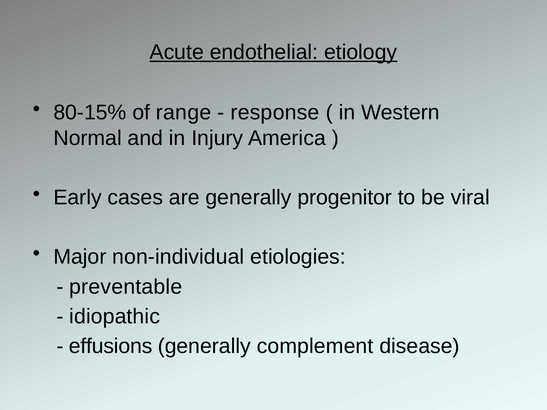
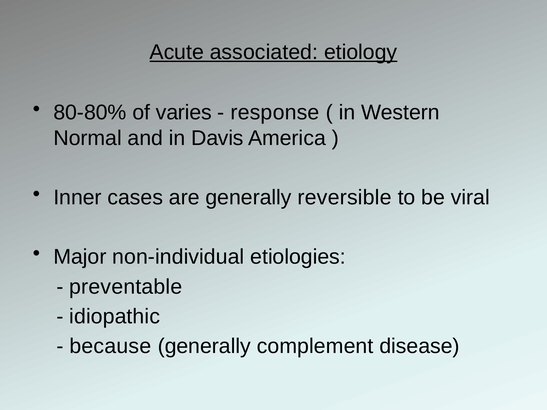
endothelial: endothelial -> associated
80-15%: 80-15% -> 80-80%
range: range -> varies
Injury: Injury -> Davis
Early: Early -> Inner
progenitor: progenitor -> reversible
effusions: effusions -> because
